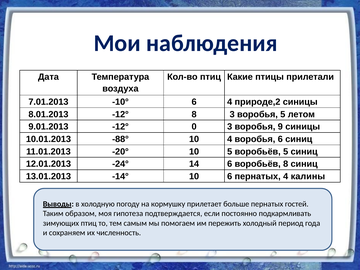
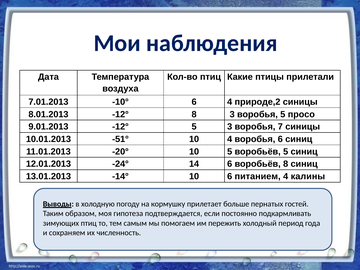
летом: летом -> просо
-12° 0: 0 -> 5
9: 9 -> 7
-88°: -88° -> -51°
6 пернатых: пернатых -> питанием
